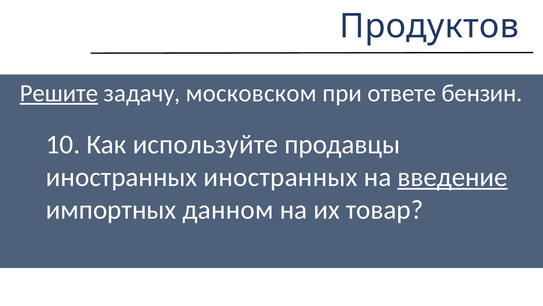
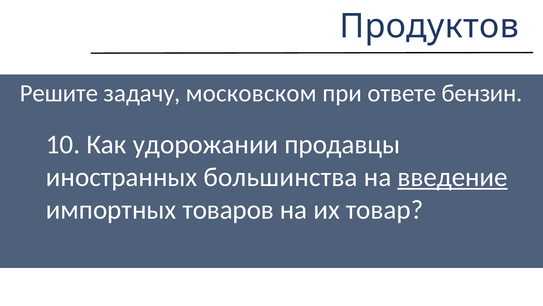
Решите underline: present -> none
используйте: используйте -> удорожании
иностранных иностранных: иностранных -> большинства
данном: данном -> товаров
